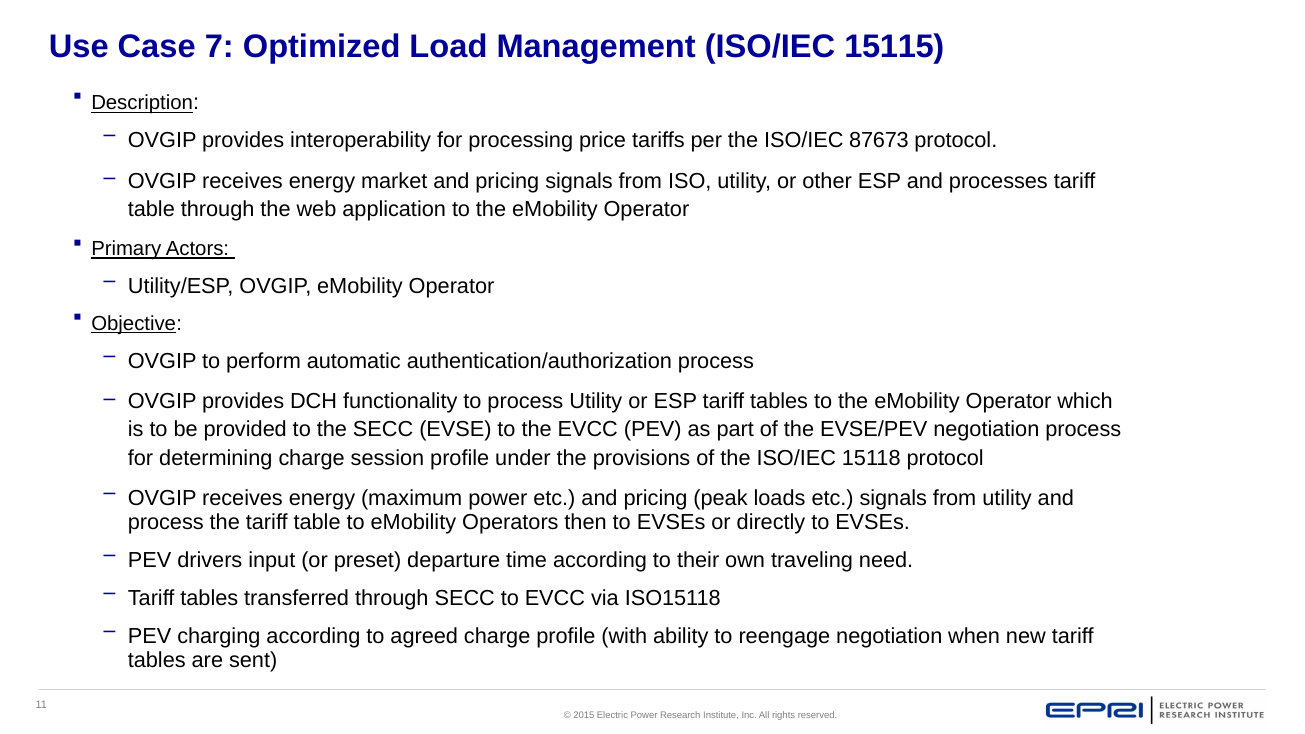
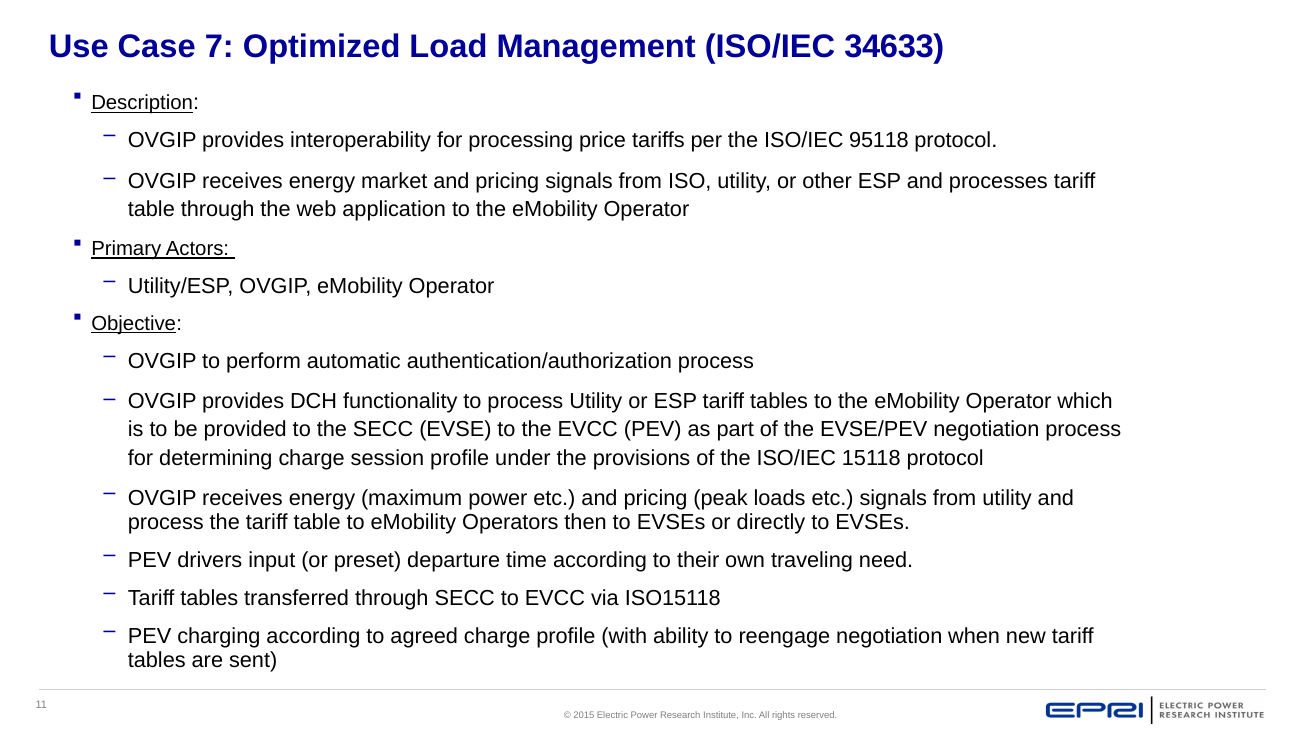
15115: 15115 -> 34633
87673: 87673 -> 95118
